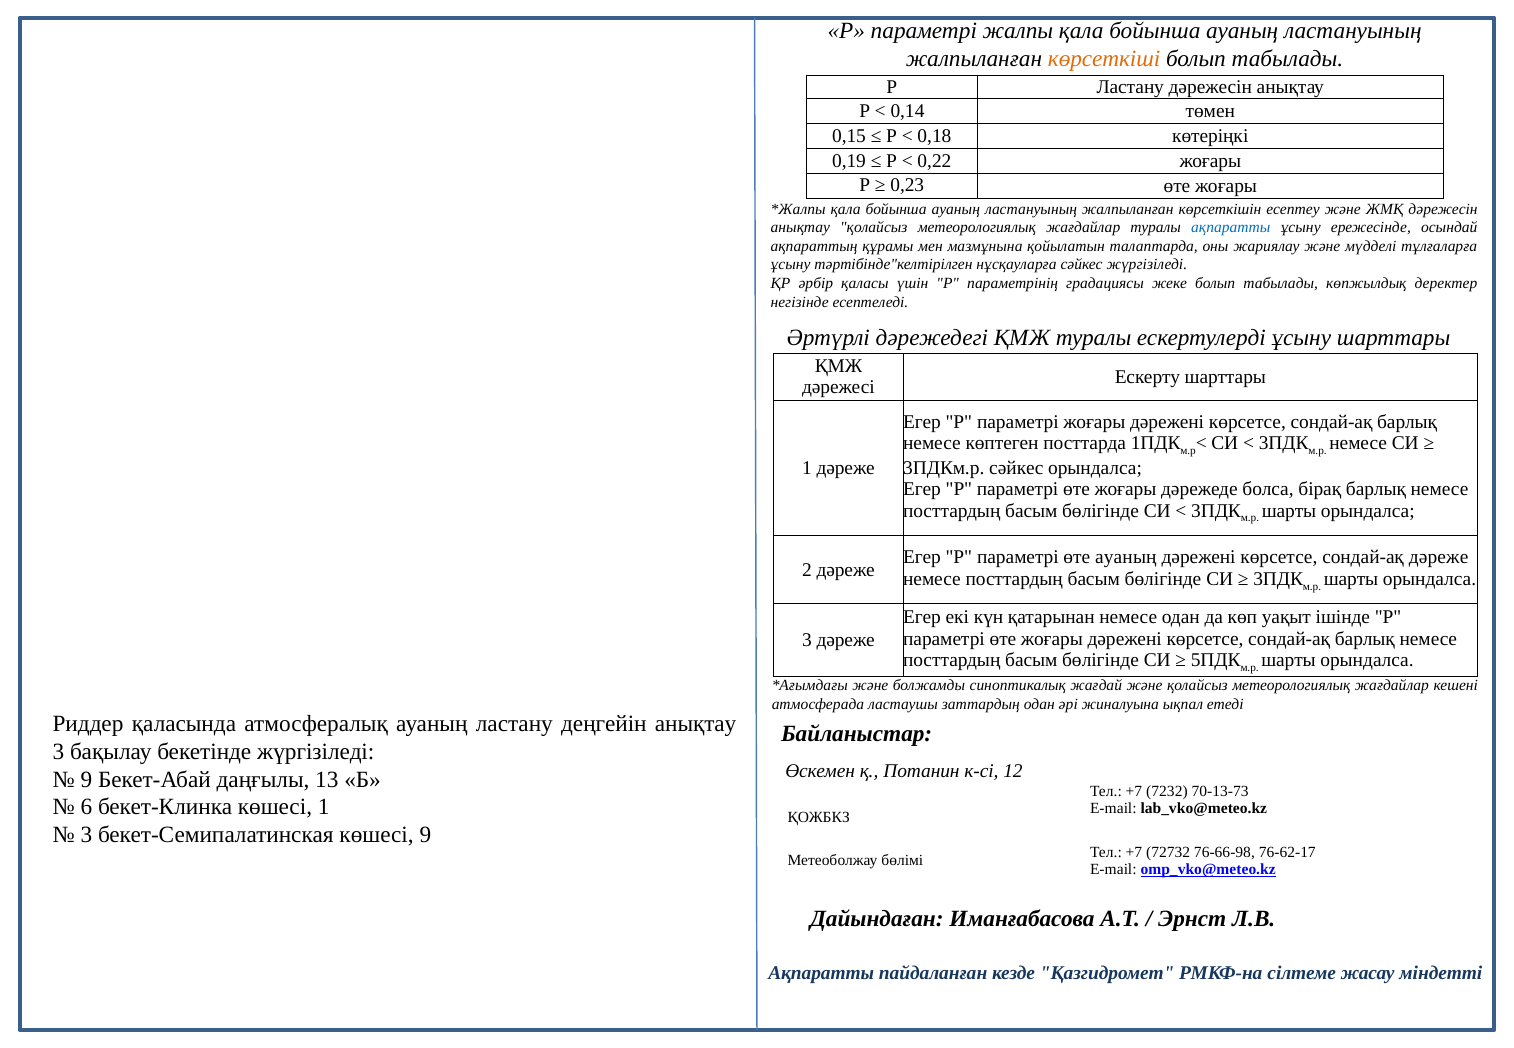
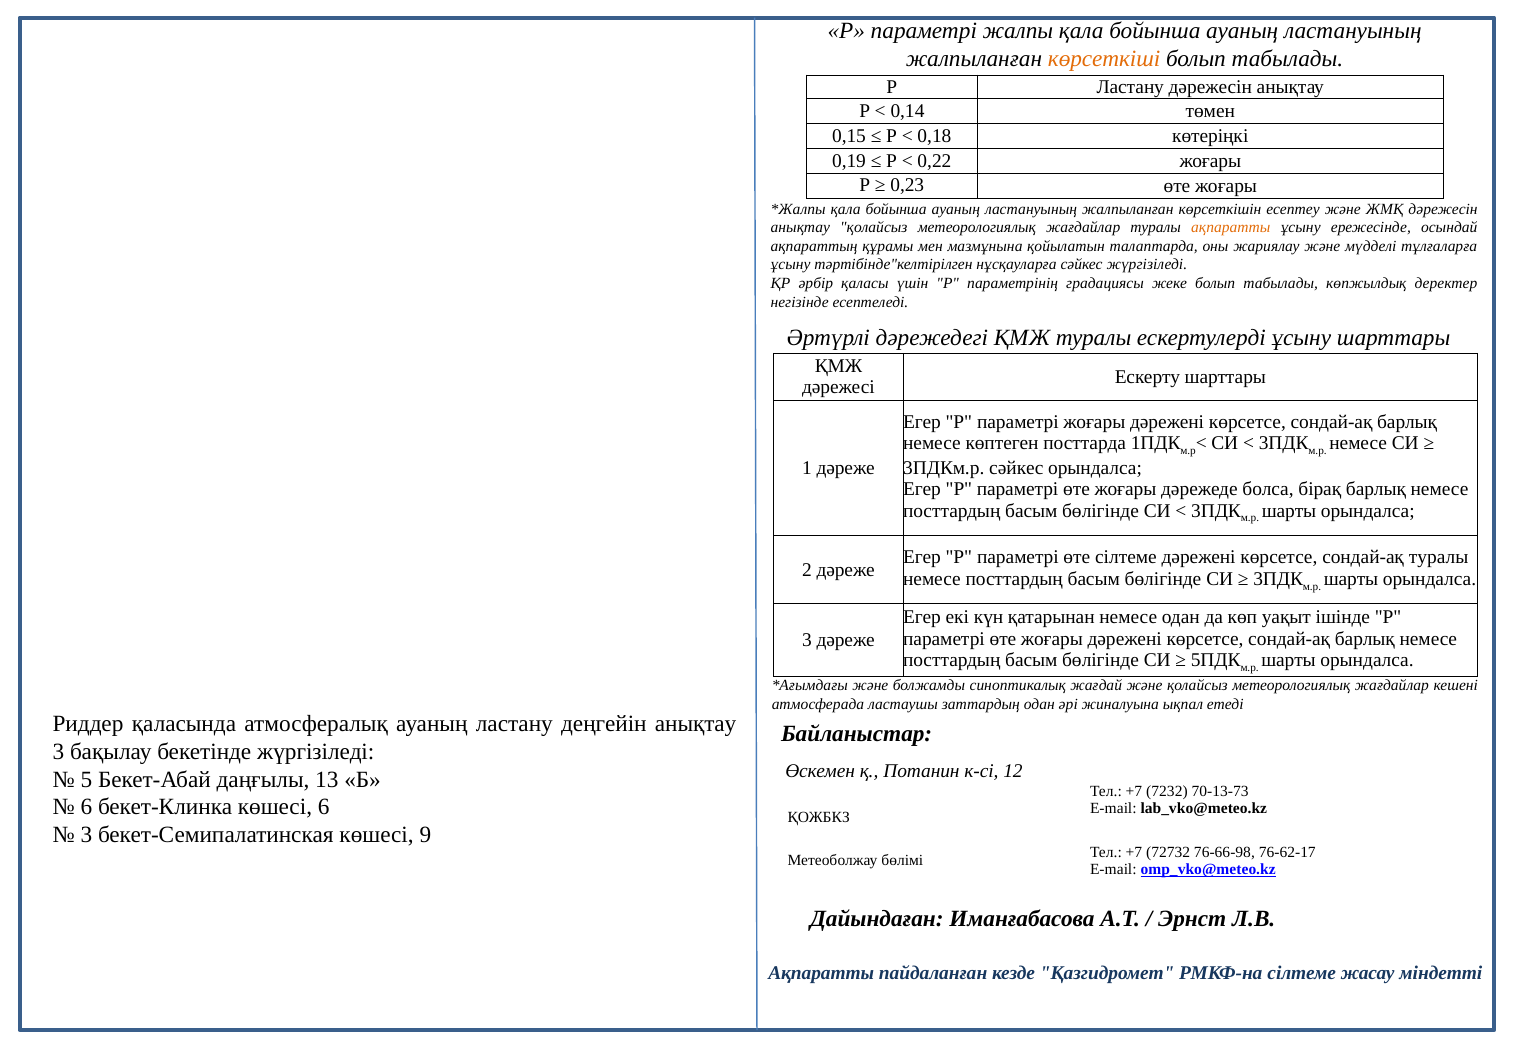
ақпаратты at (1231, 228) colour: blue -> orange
өте ауаның: ауаның -> сілтеме
сондай-ақ дәреже: дәреже -> туралы
9 at (86, 779): 9 -> 5
көшесі 1: 1 -> 6
